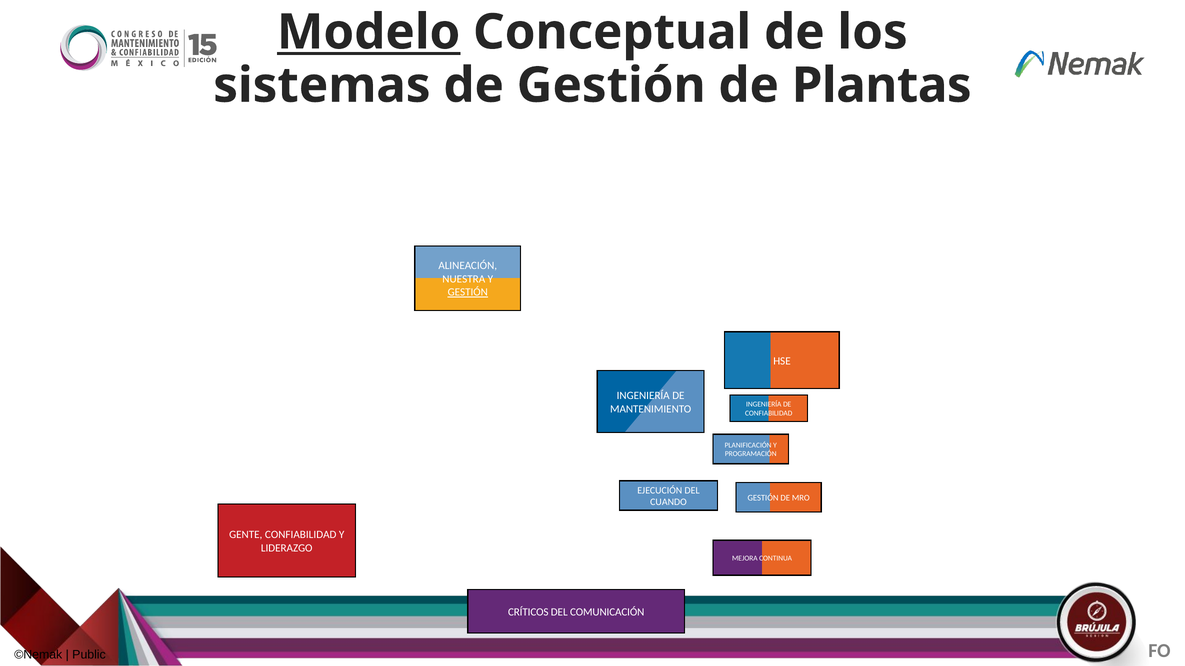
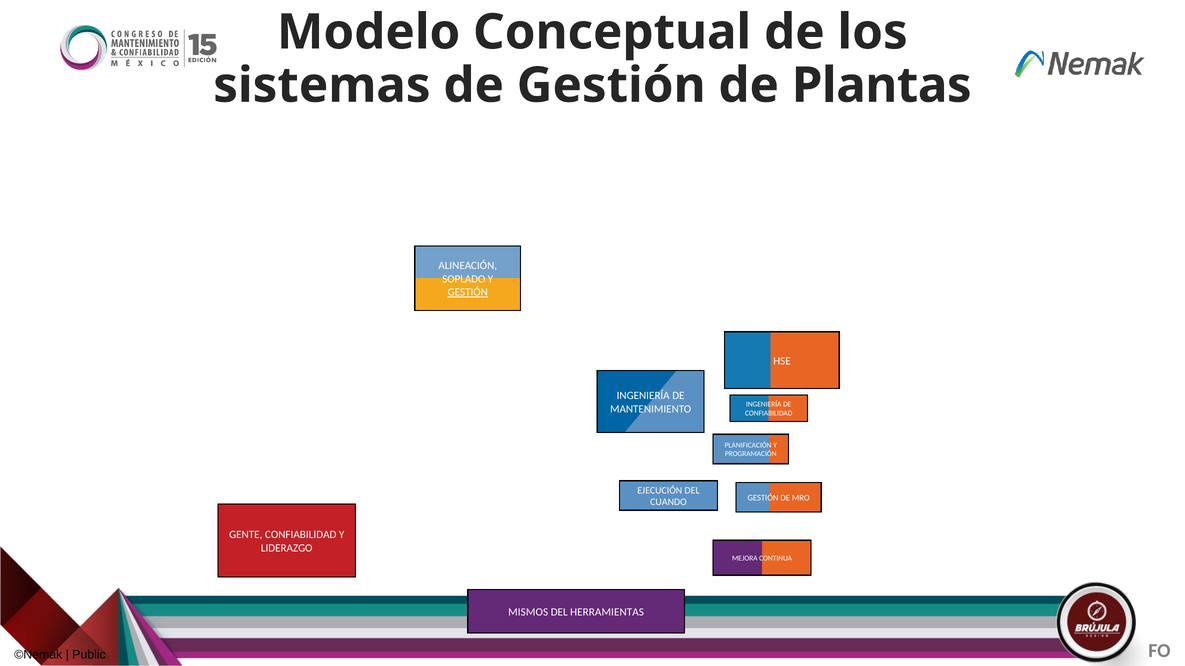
Modelo underline: present -> none
NUESTRA: NUESTRA -> SOPLADO
CRÍTICOS: CRÍTICOS -> MISMOS
COMUNICACIÓN: COMUNICACIÓN -> HERRAMIENTAS
